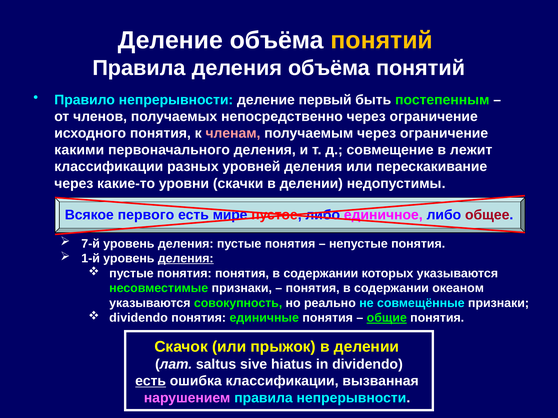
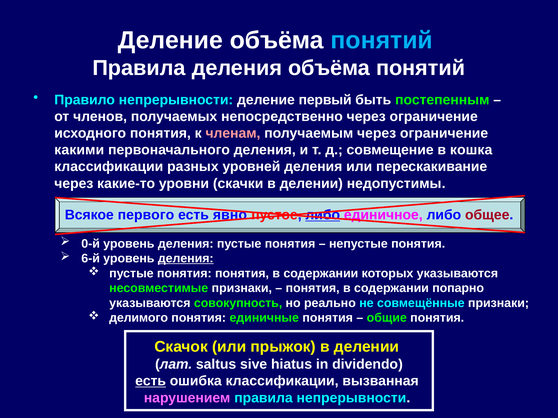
понятий at (382, 40) colour: yellow -> light blue
лежит: лежит -> кошка
мире: мире -> явно
либо at (323, 215) underline: none -> present
7-й: 7-й -> 0-й
1-й: 1-й -> 6-й
океаном: океаном -> попарно
dividendo at (139, 318): dividendo -> делимого
общие underline: present -> none
